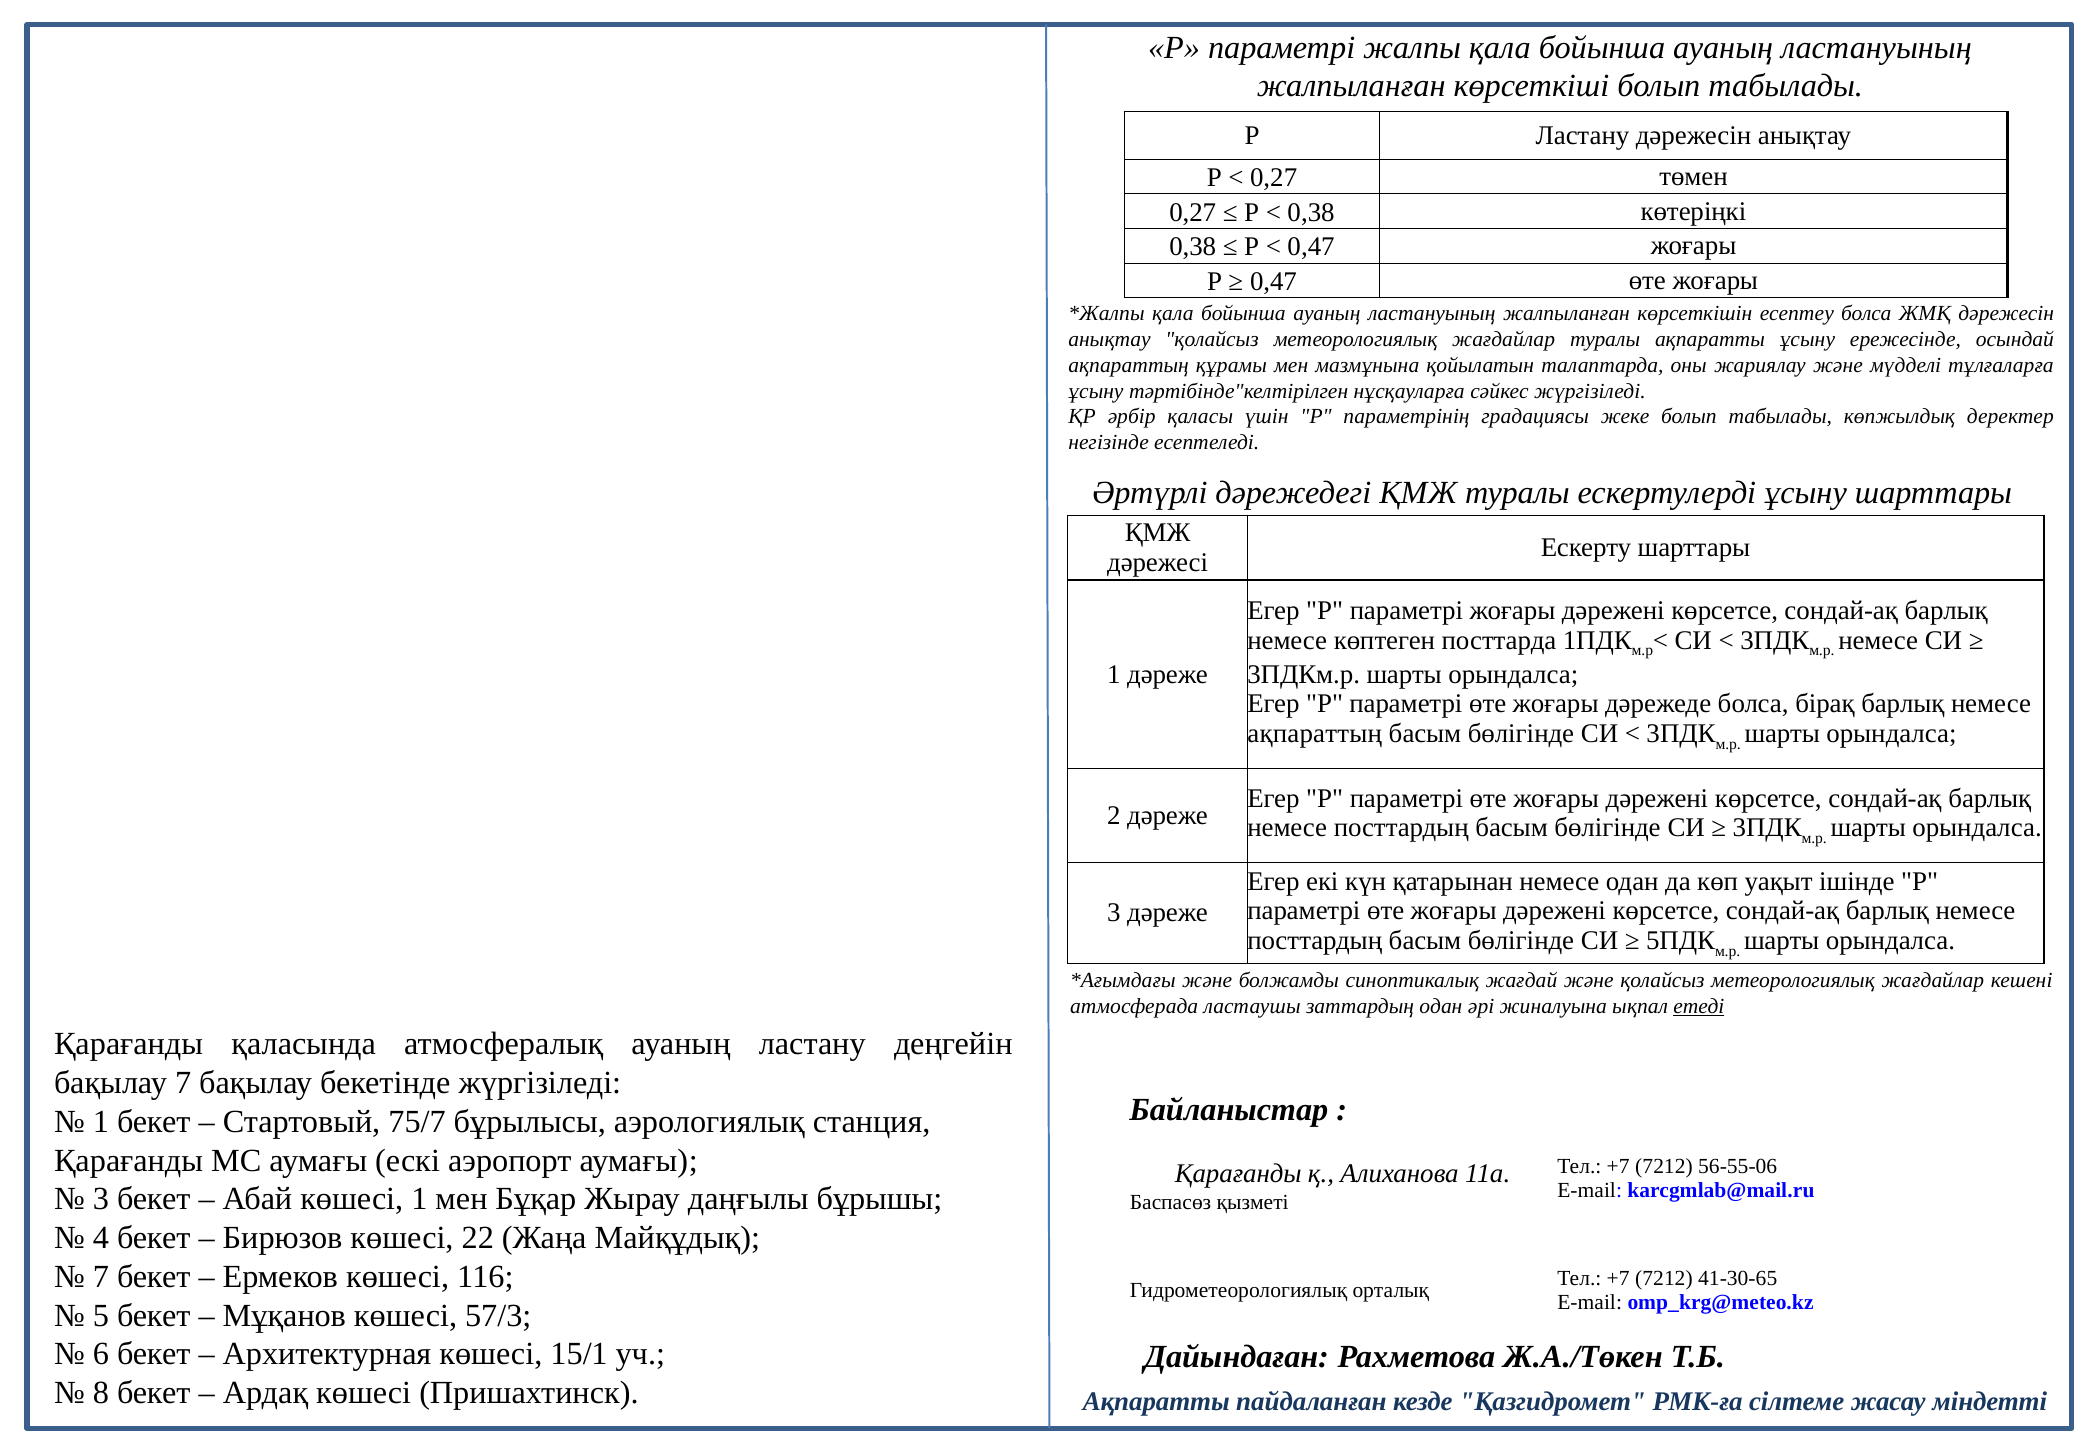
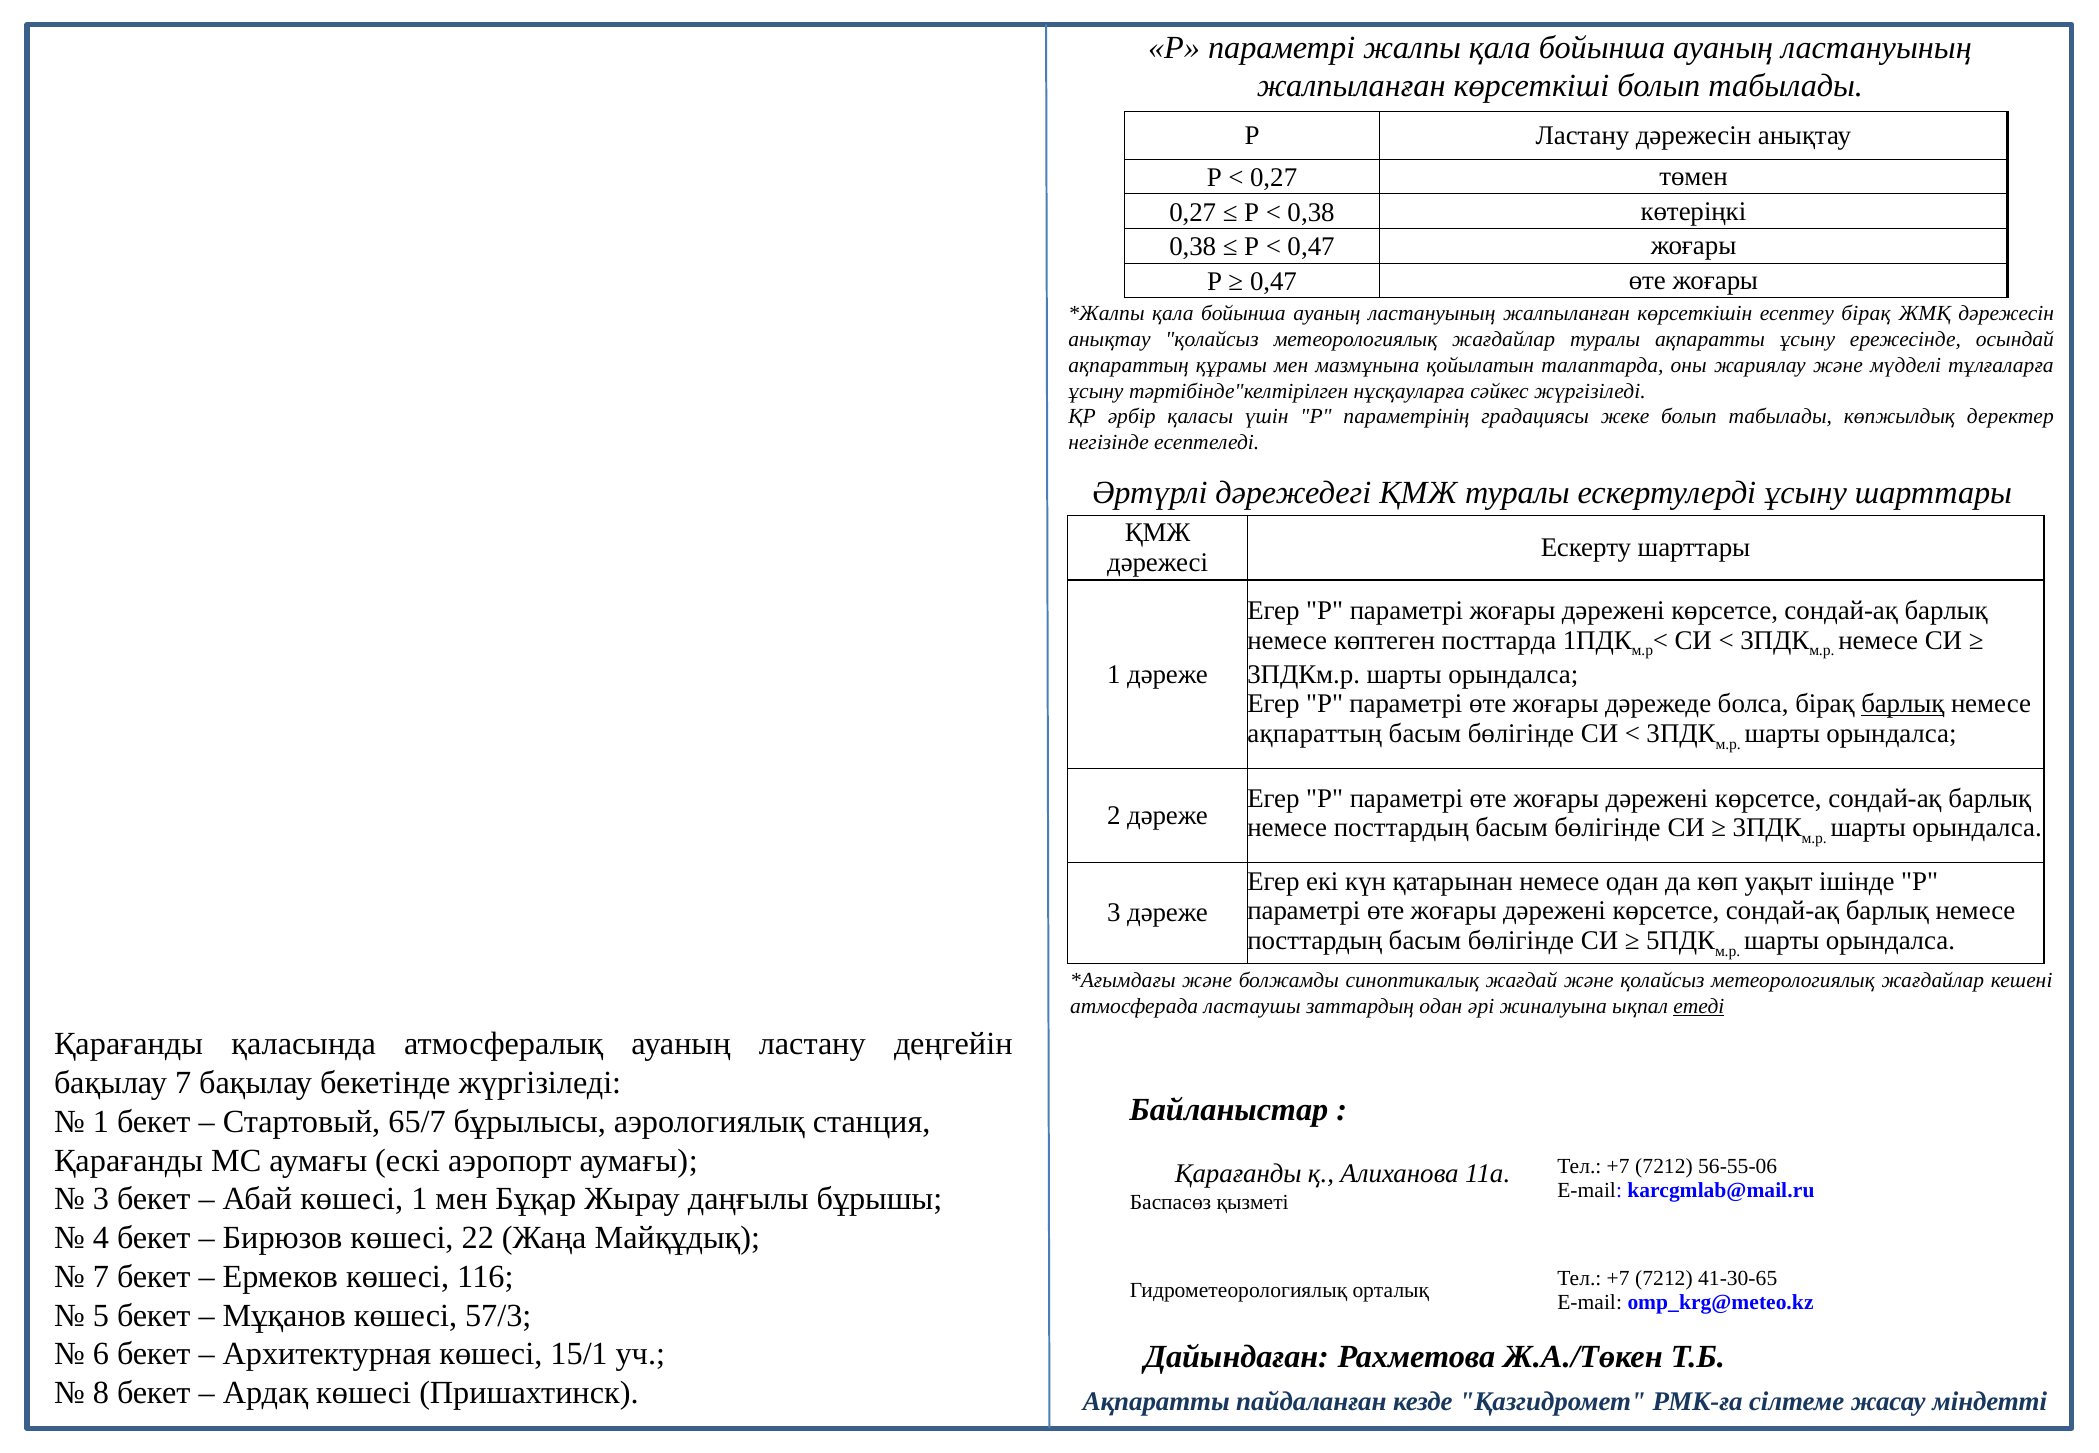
есептеу болса: болса -> бірақ
барлық at (1903, 704) underline: none -> present
75/7: 75/7 -> 65/7
